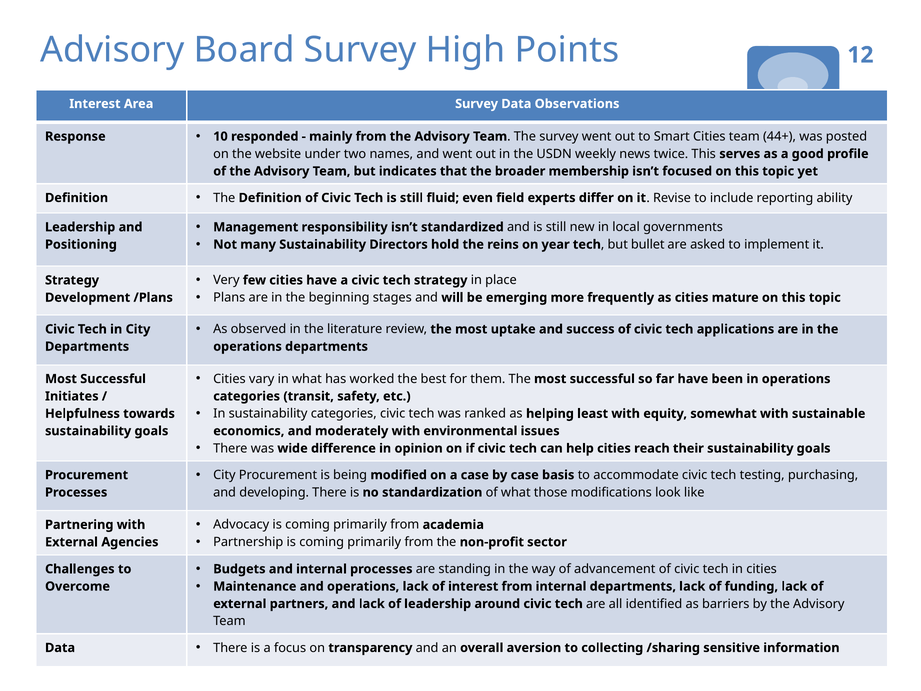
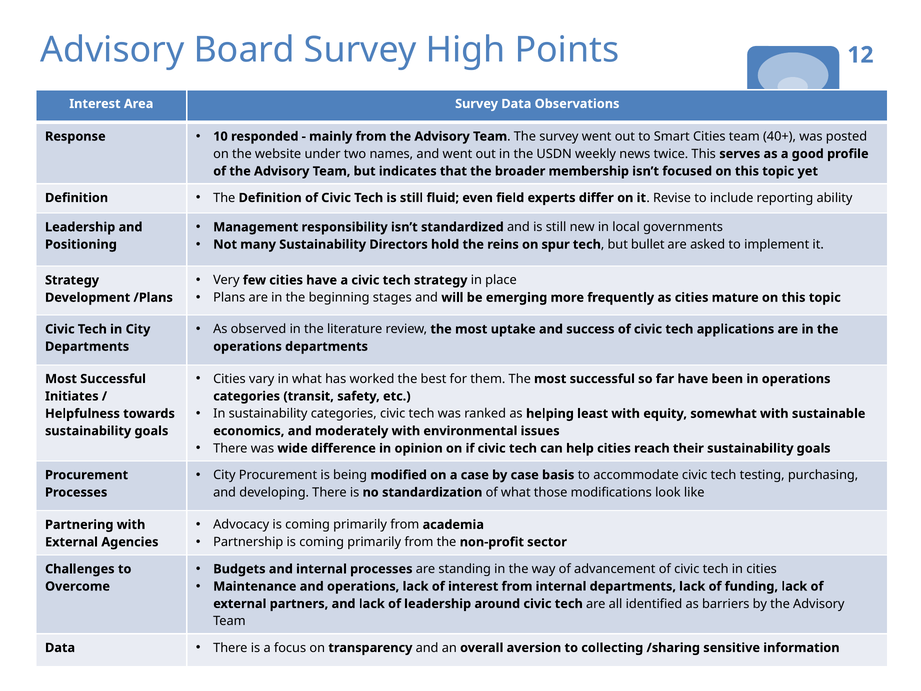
44+: 44+ -> 40+
year: year -> spur
